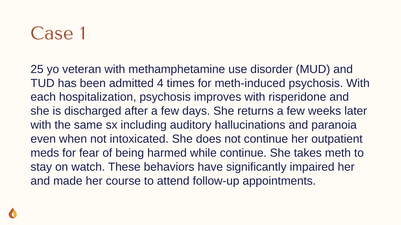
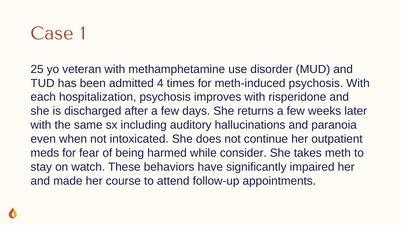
while continue: continue -> consider
